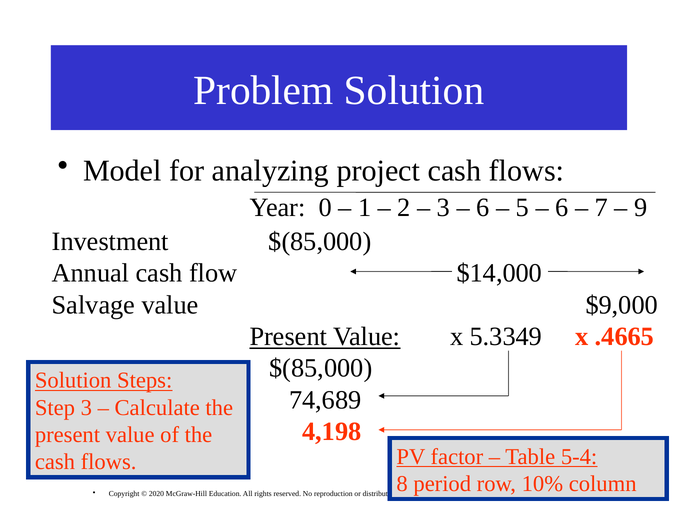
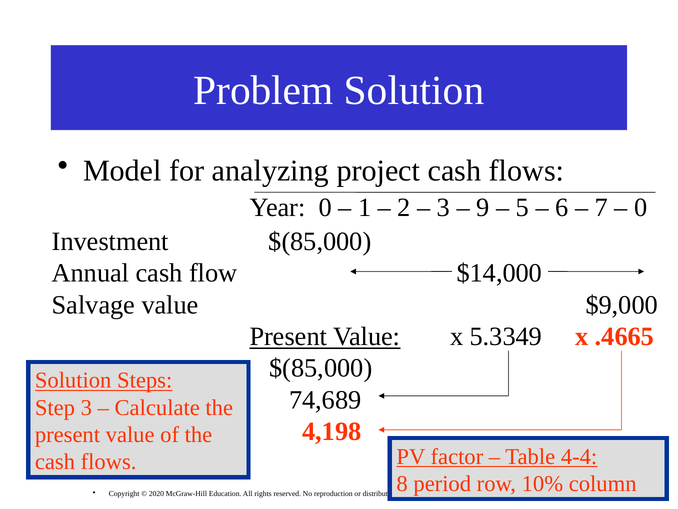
6 at (483, 207): 6 -> 9
9 at (641, 207): 9 -> 0
5-4: 5-4 -> 4-4
